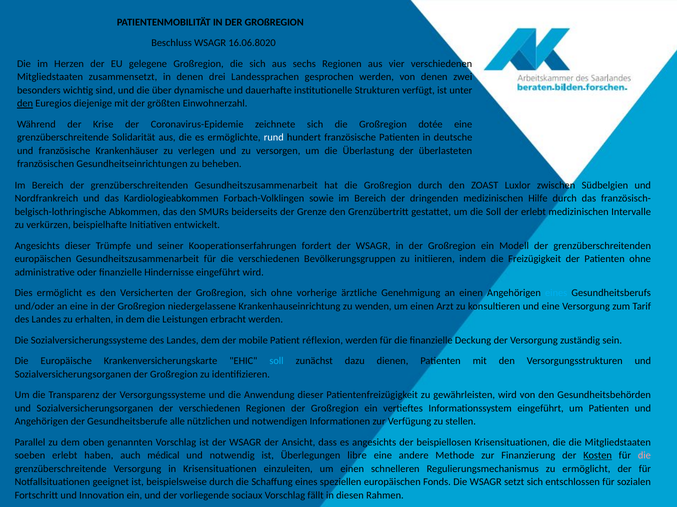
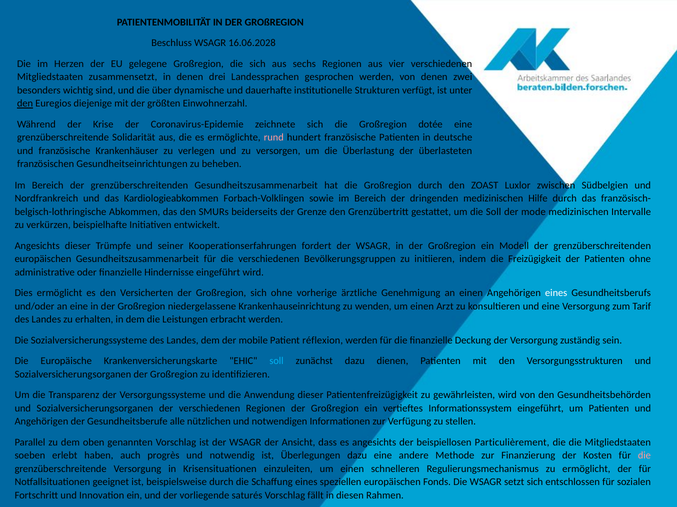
16.06.8020: 16.06.8020 -> 16.06.2028
rund colour: white -> pink
der erlebt: erlebt -> mode
eines at (556, 293) colour: light blue -> white
beispiellosen Krisensituationen: Krisensituationen -> Particulièrement
médical: médical -> progrès
Überlegungen libre: libre -> dazu
Kosten underline: present -> none
sociaux: sociaux -> saturés
